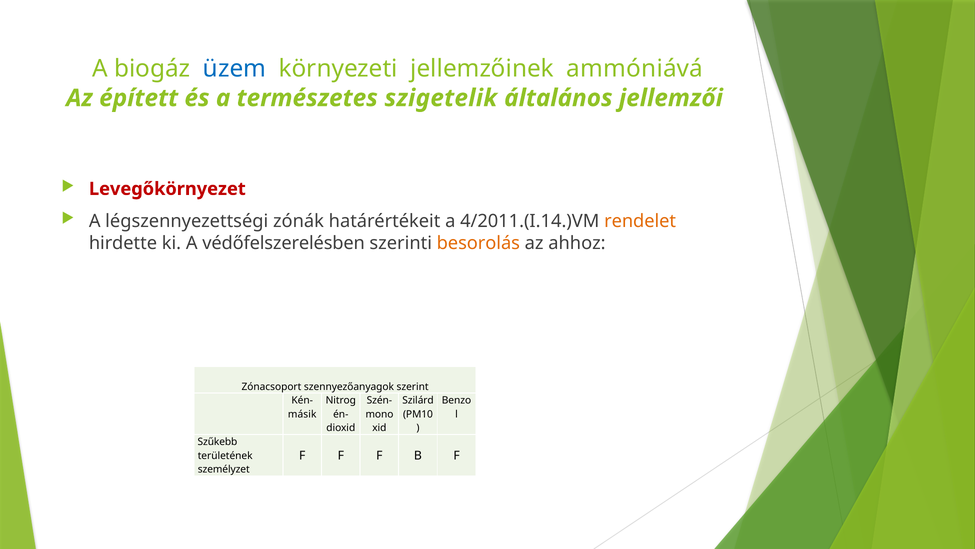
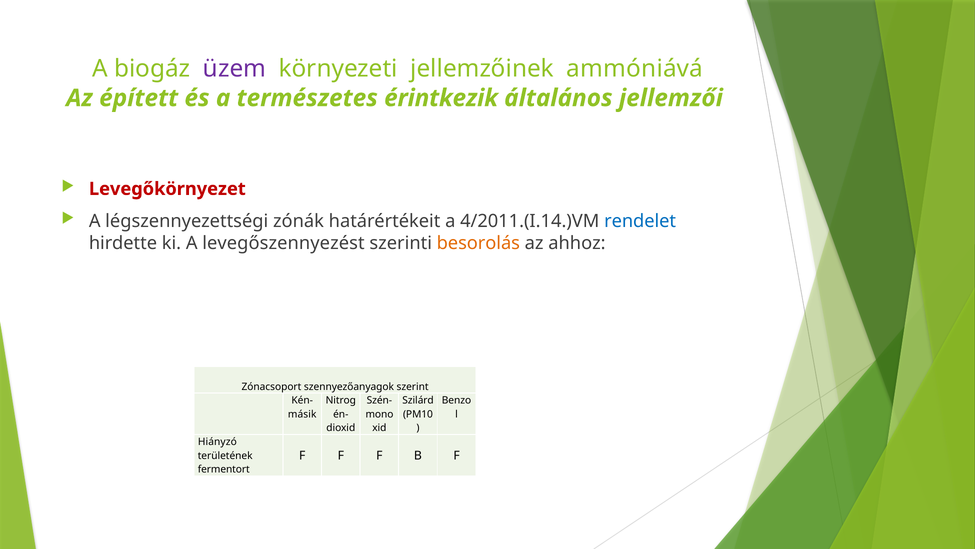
üzem colour: blue -> purple
szigetelik: szigetelik -> érintkezik
rendelet colour: orange -> blue
védőfelszerelésben: védőfelszerelésben -> levegőszennyezést
Szűkebb: Szűkebb -> Hiányzó
személyzet: személyzet -> fermentort
